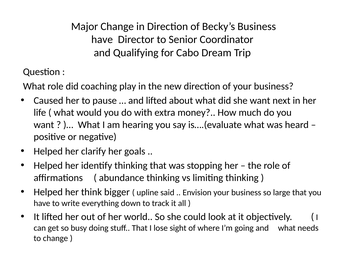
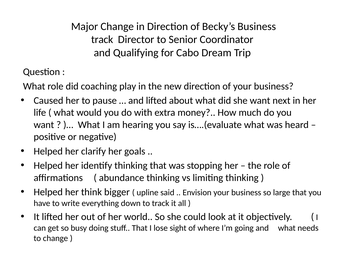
have at (102, 40): have -> track
